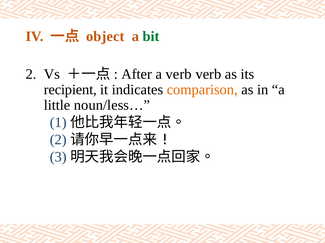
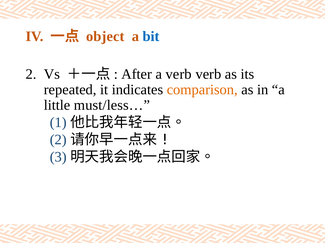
bit colour: green -> blue
recipient: recipient -> repeated
noun/less…: noun/less… -> must/less…
